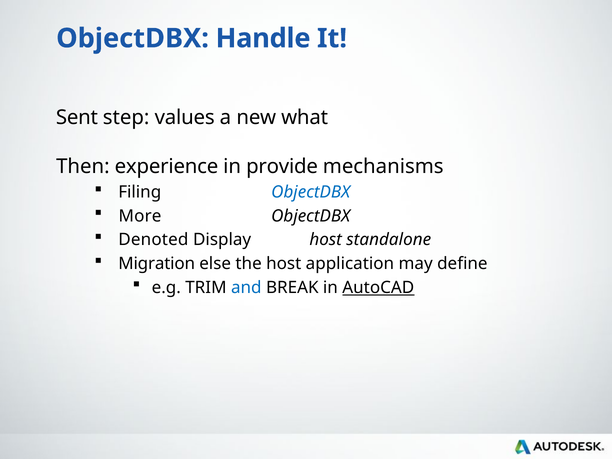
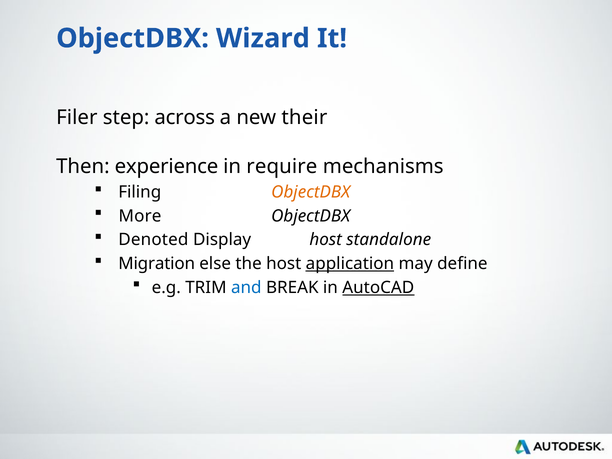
Handle: Handle -> Wizard
Sent: Sent -> Filer
values: values -> across
what: what -> their
provide: provide -> require
ObjectDBX at (311, 192) colour: blue -> orange
application underline: none -> present
